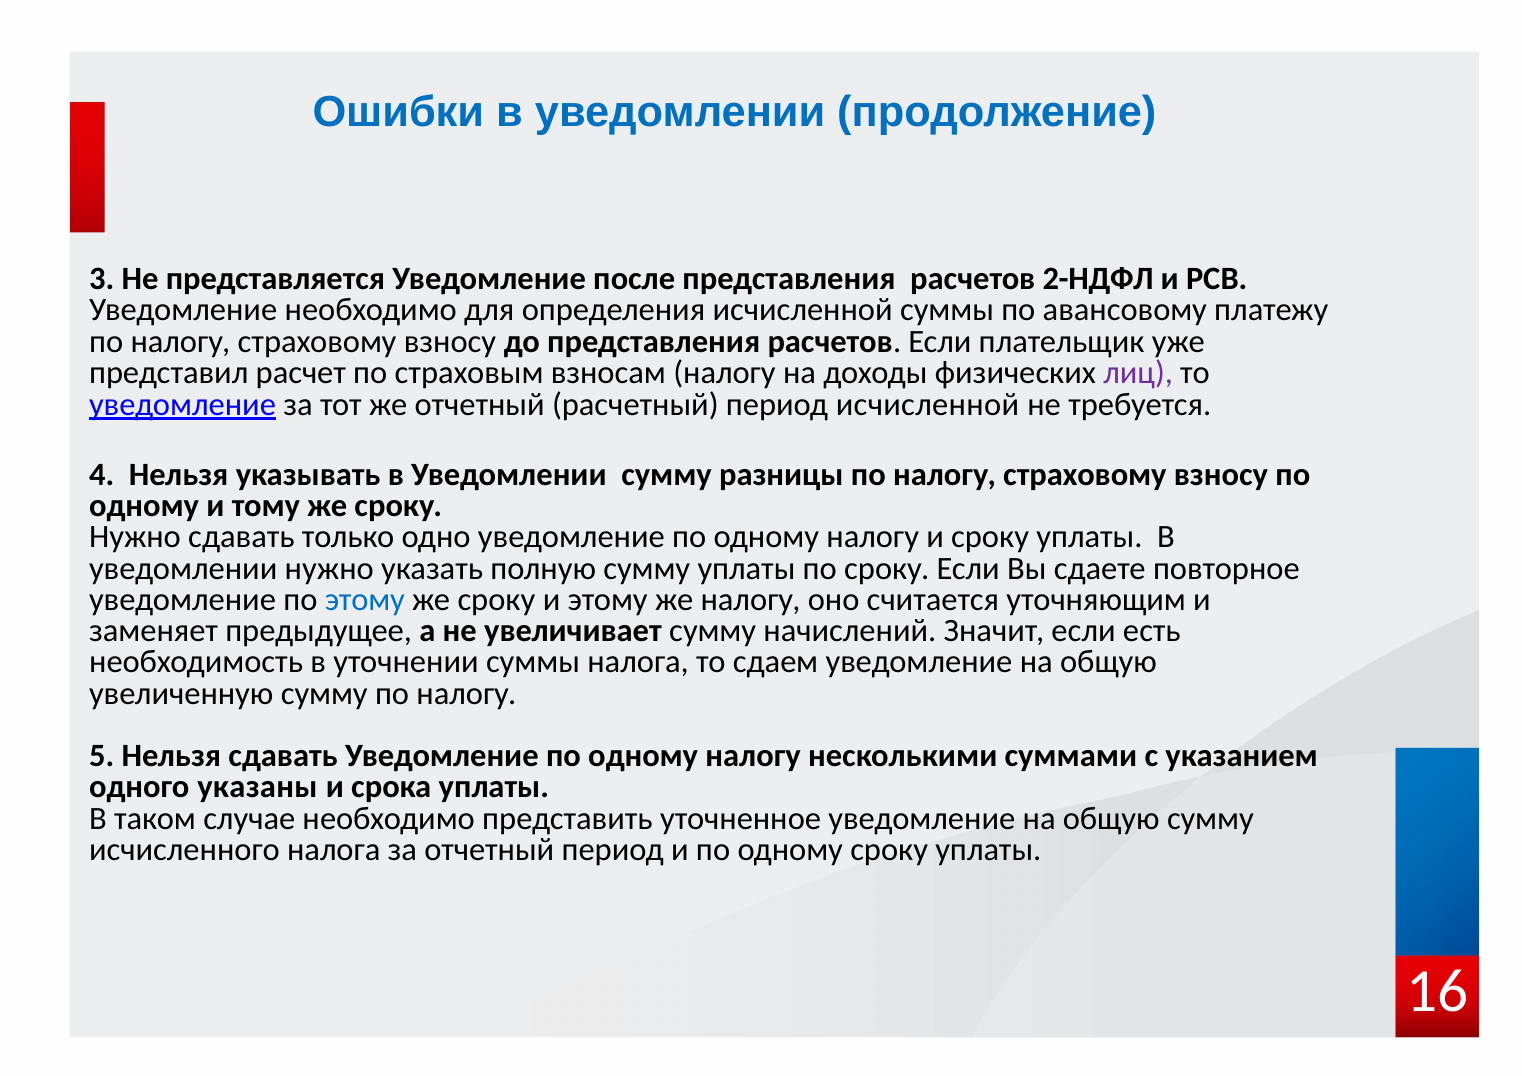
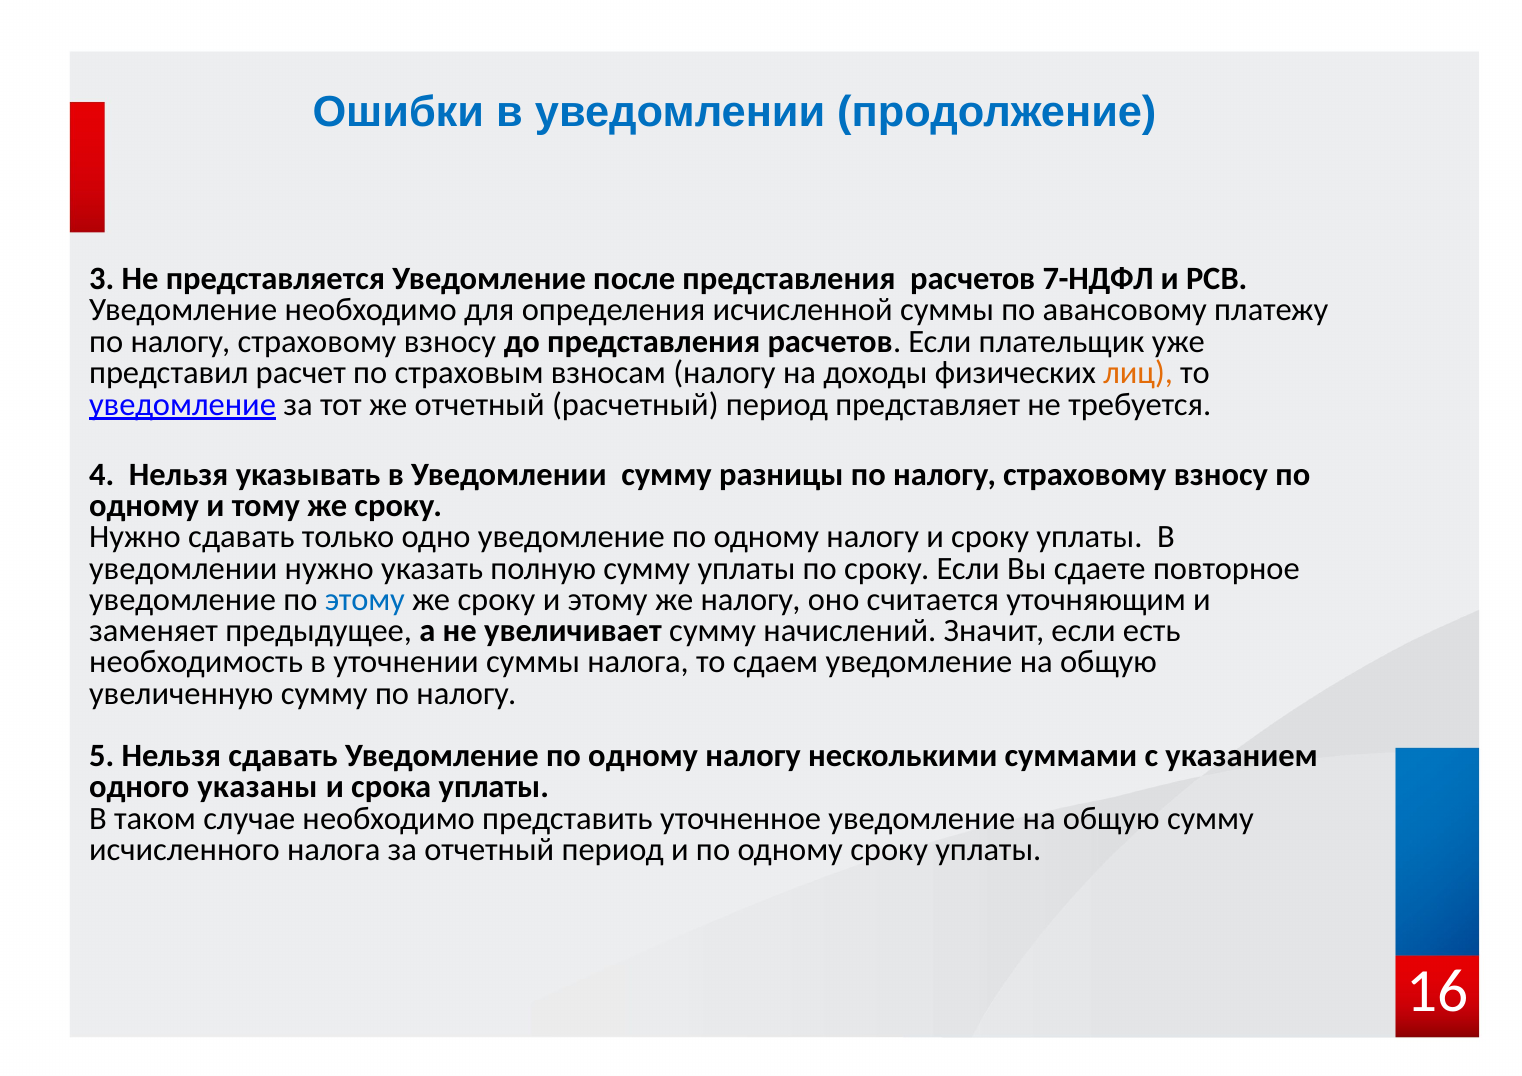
2-НДФЛ: 2-НДФЛ -> 7-НДФЛ
лиц colour: purple -> orange
период исчисленной: исчисленной -> представляет
